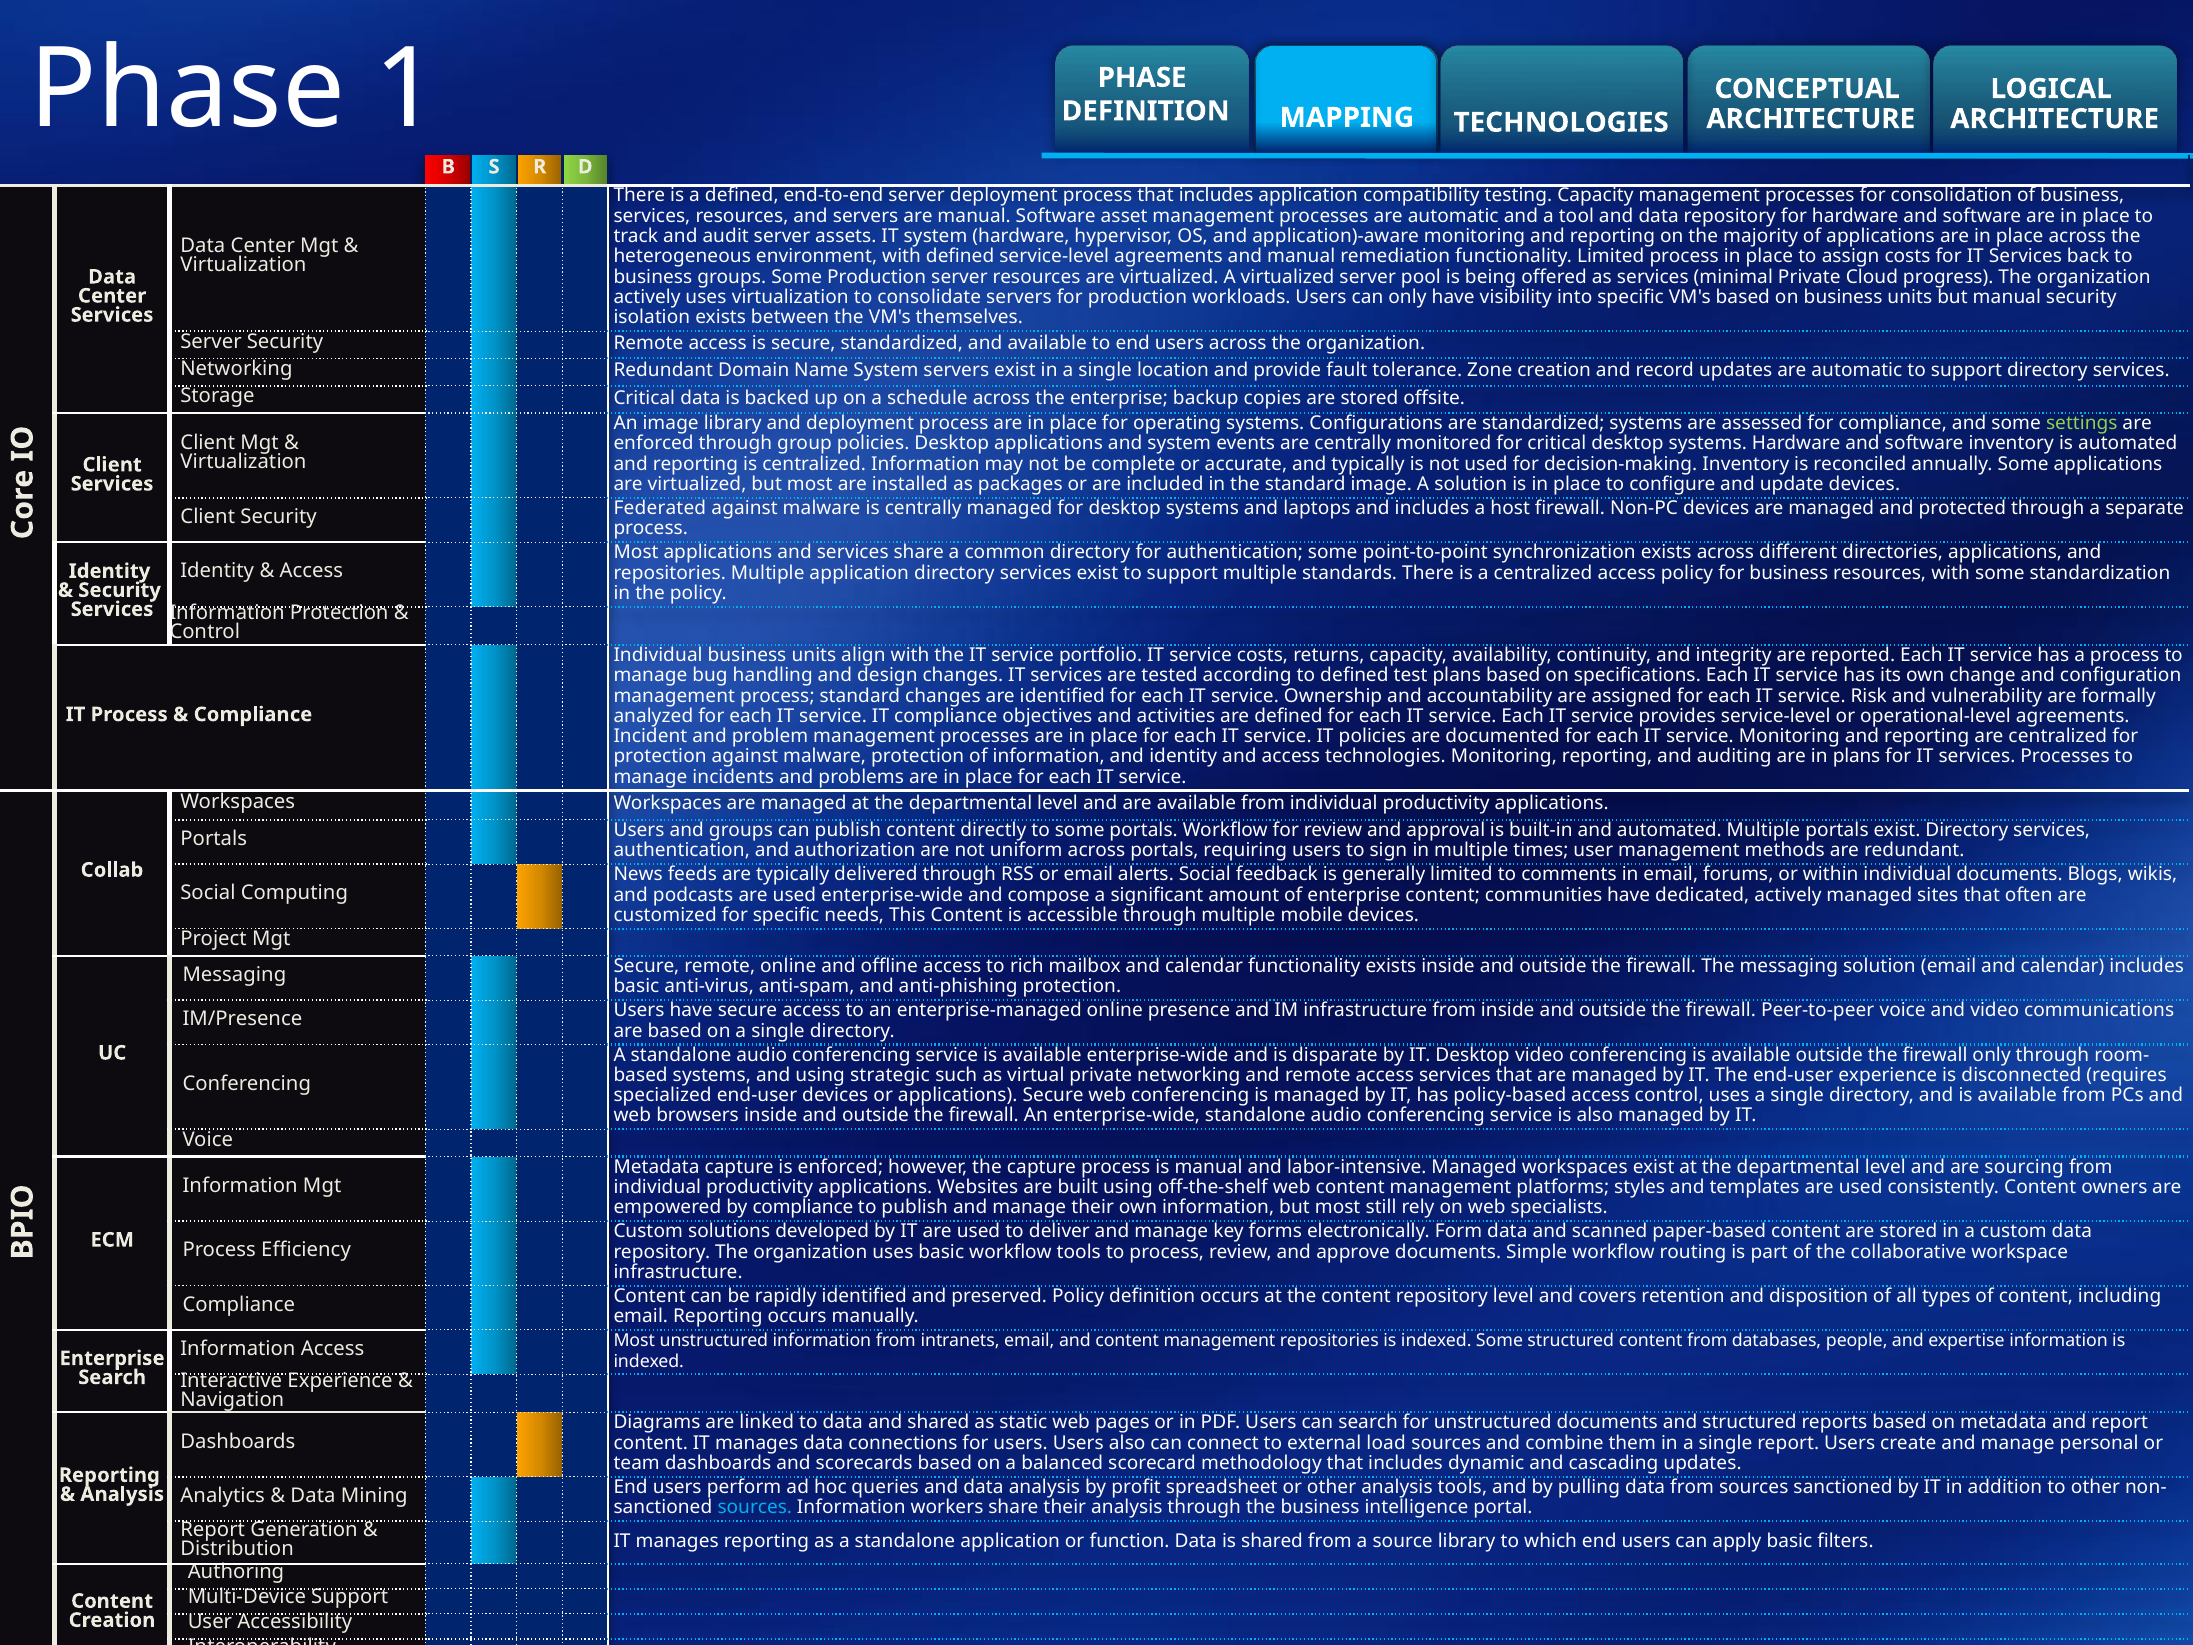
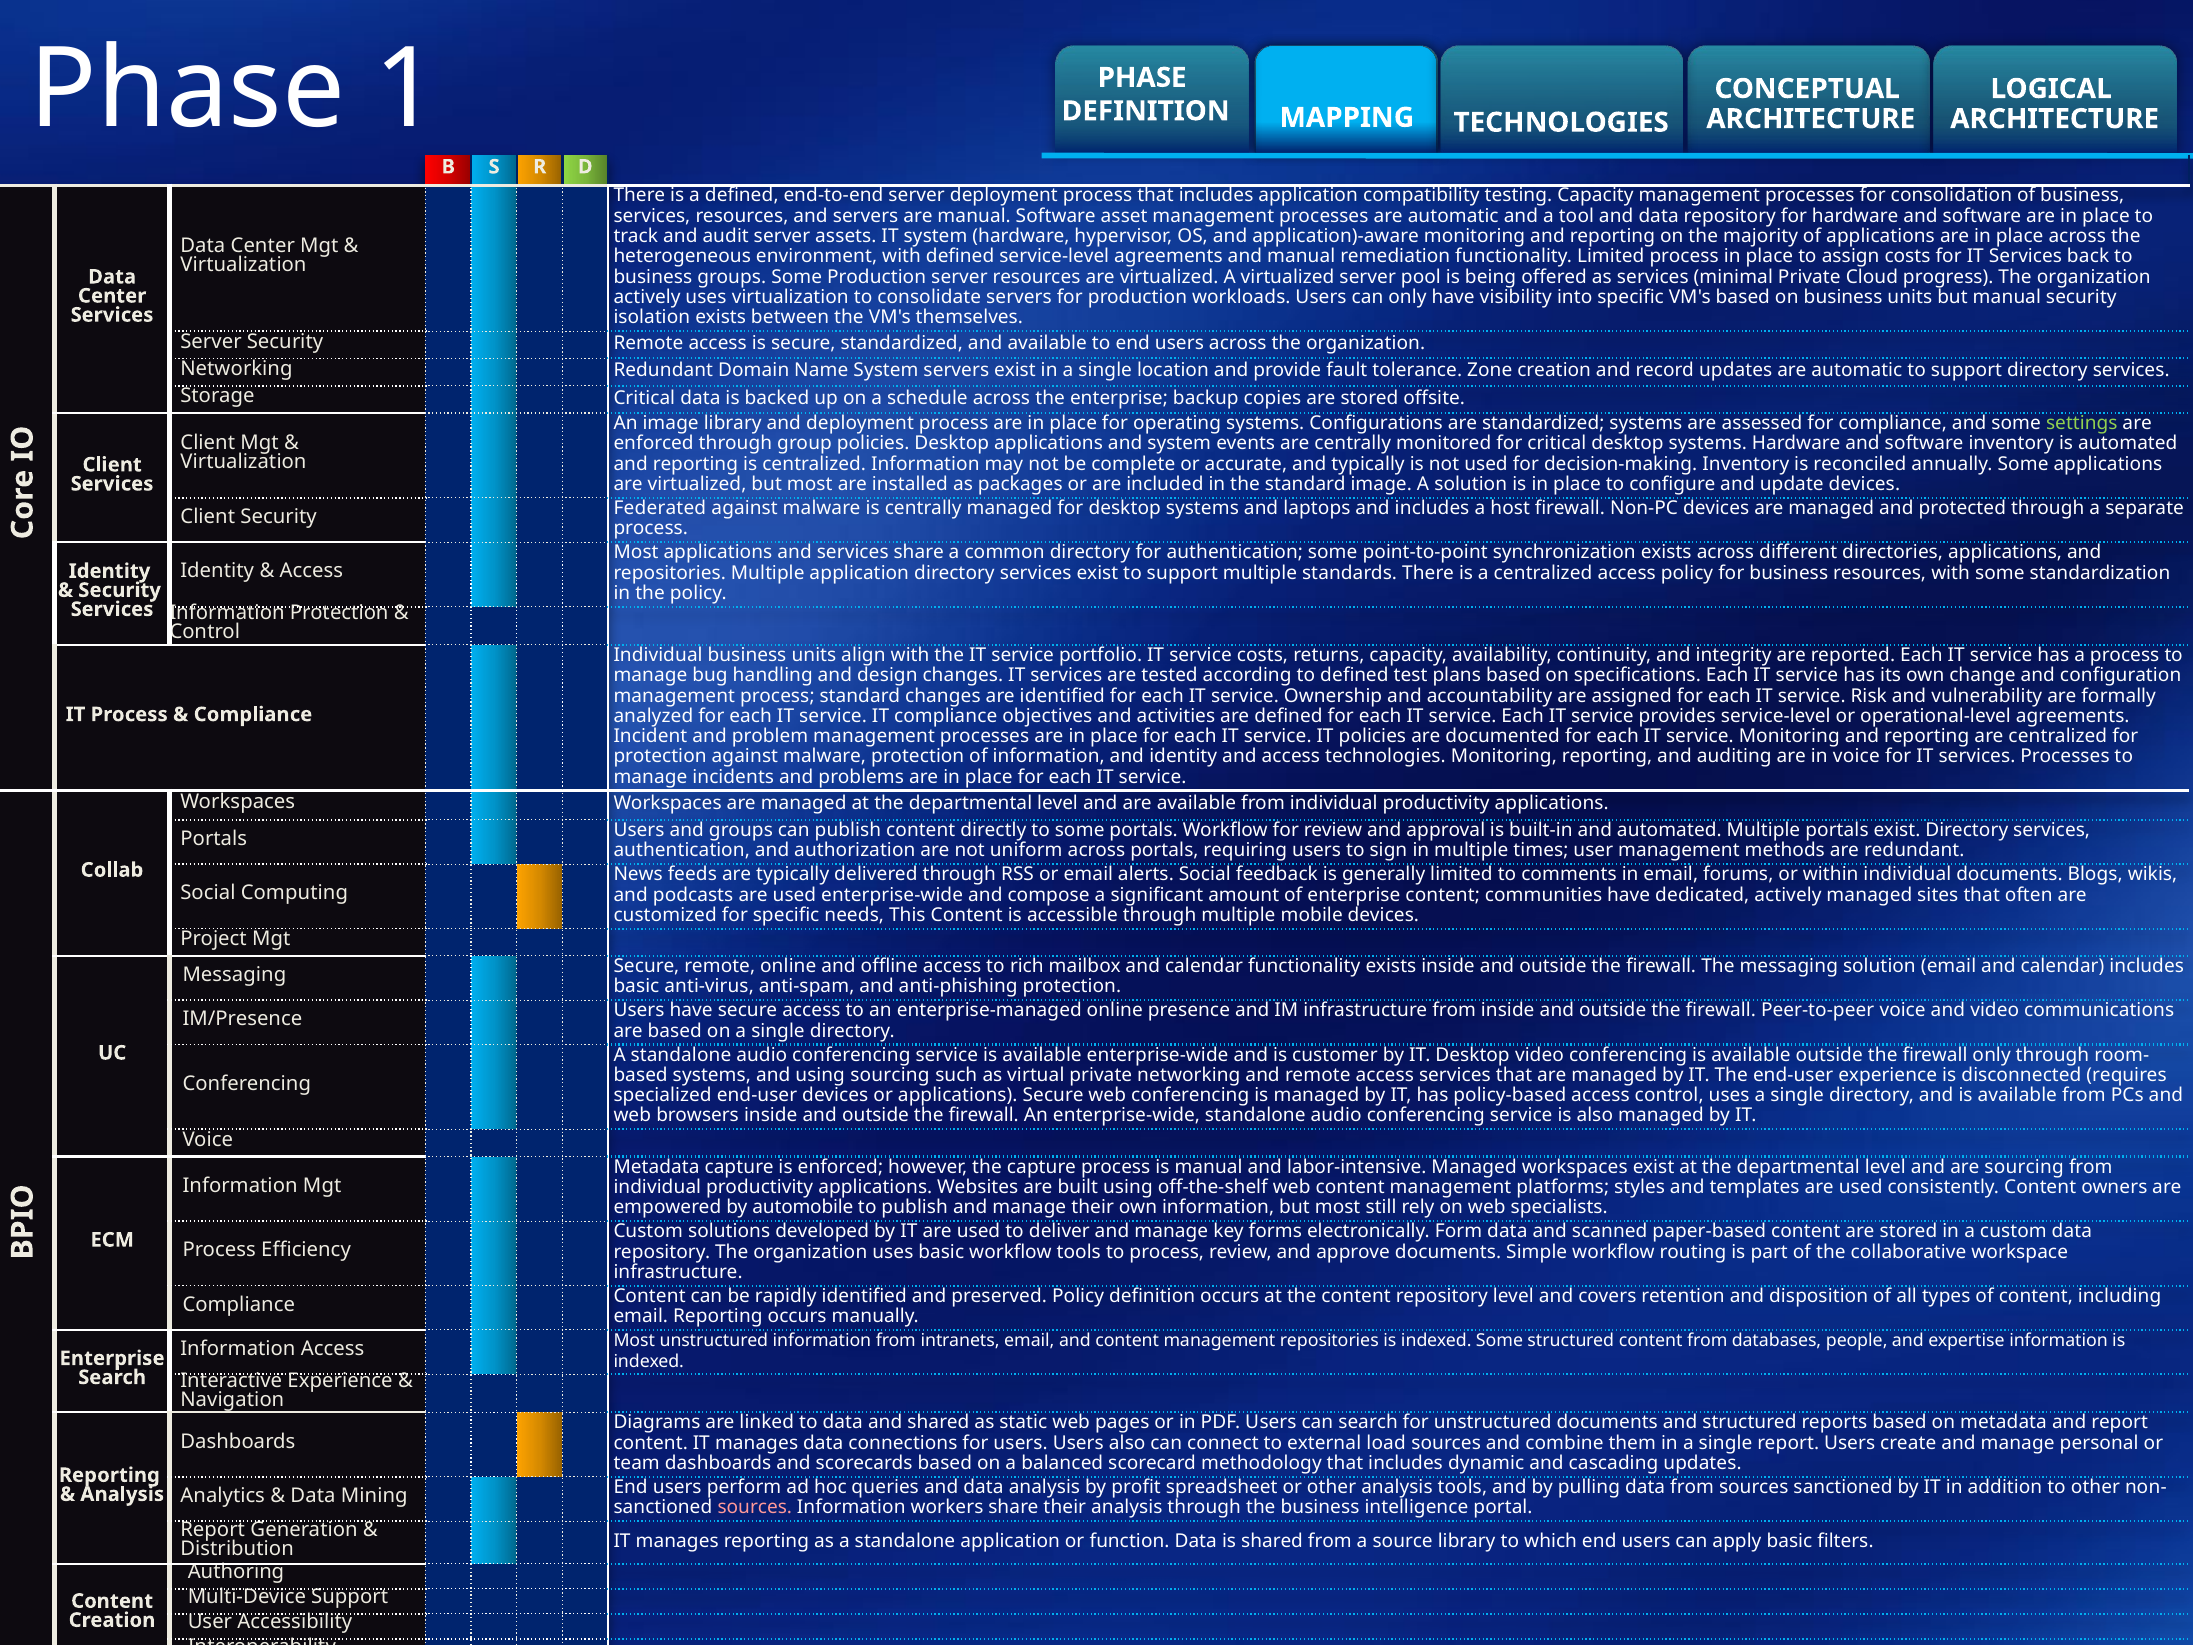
in plans: plans -> voice
disparate: disparate -> customer
using strategic: strategic -> sourcing
by compliance: compliance -> automobile
sources at (755, 1507) colour: light blue -> pink
